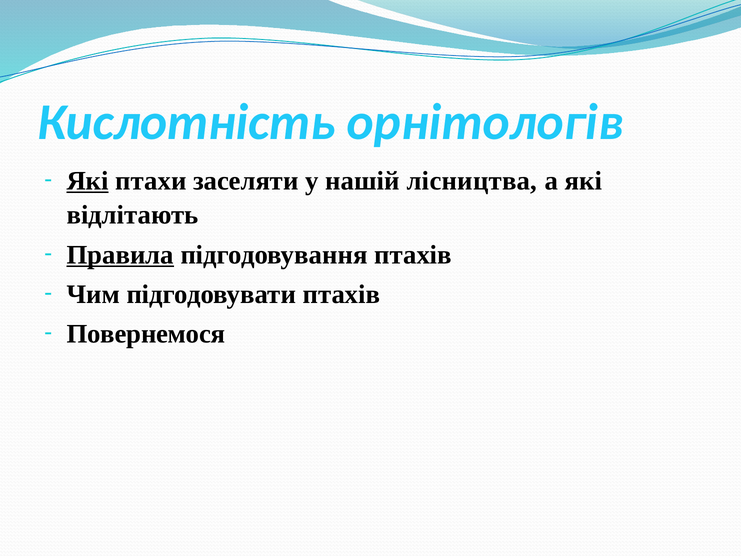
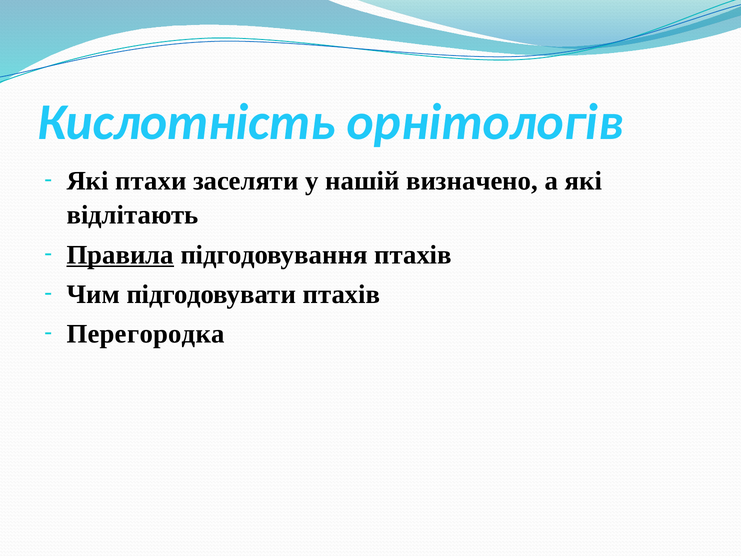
Які at (88, 181) underline: present -> none
лісництва: лісництва -> визначено
Повернемося: Повернемося -> Перегородка
